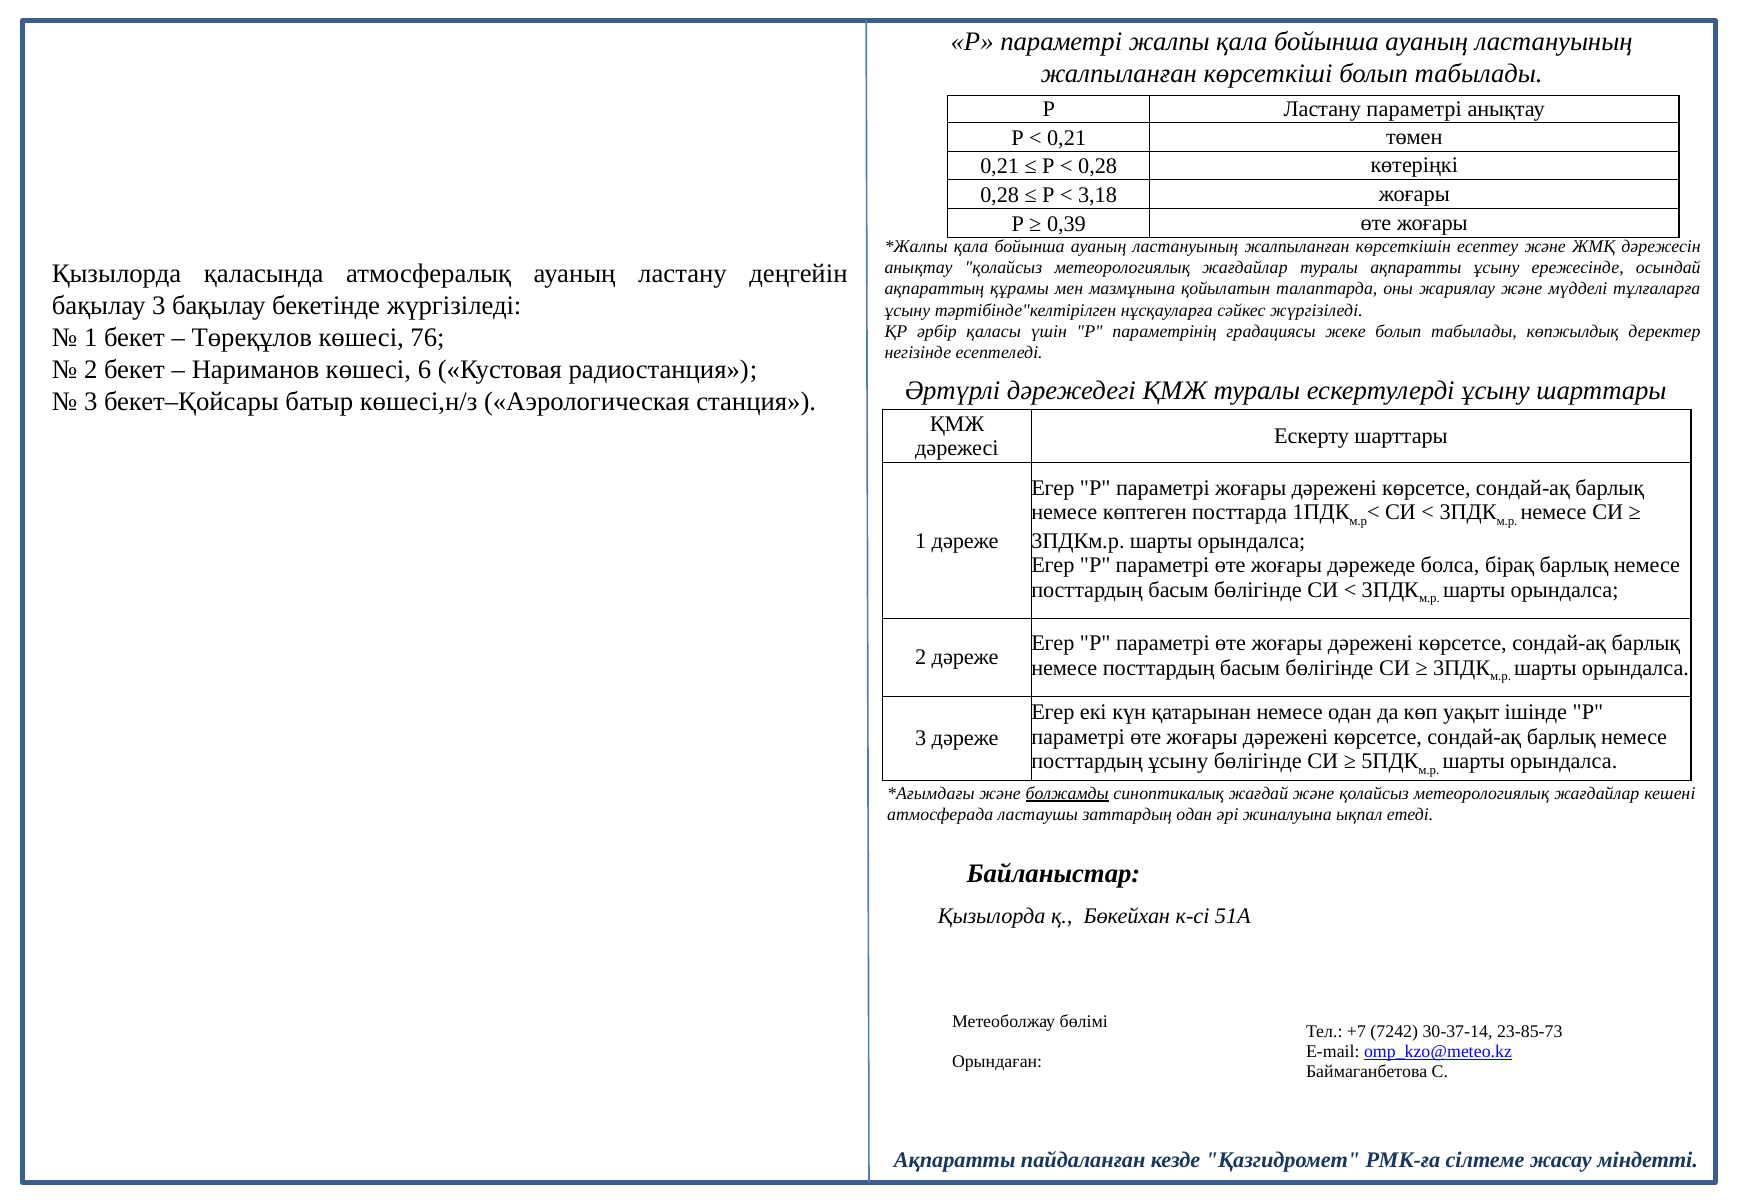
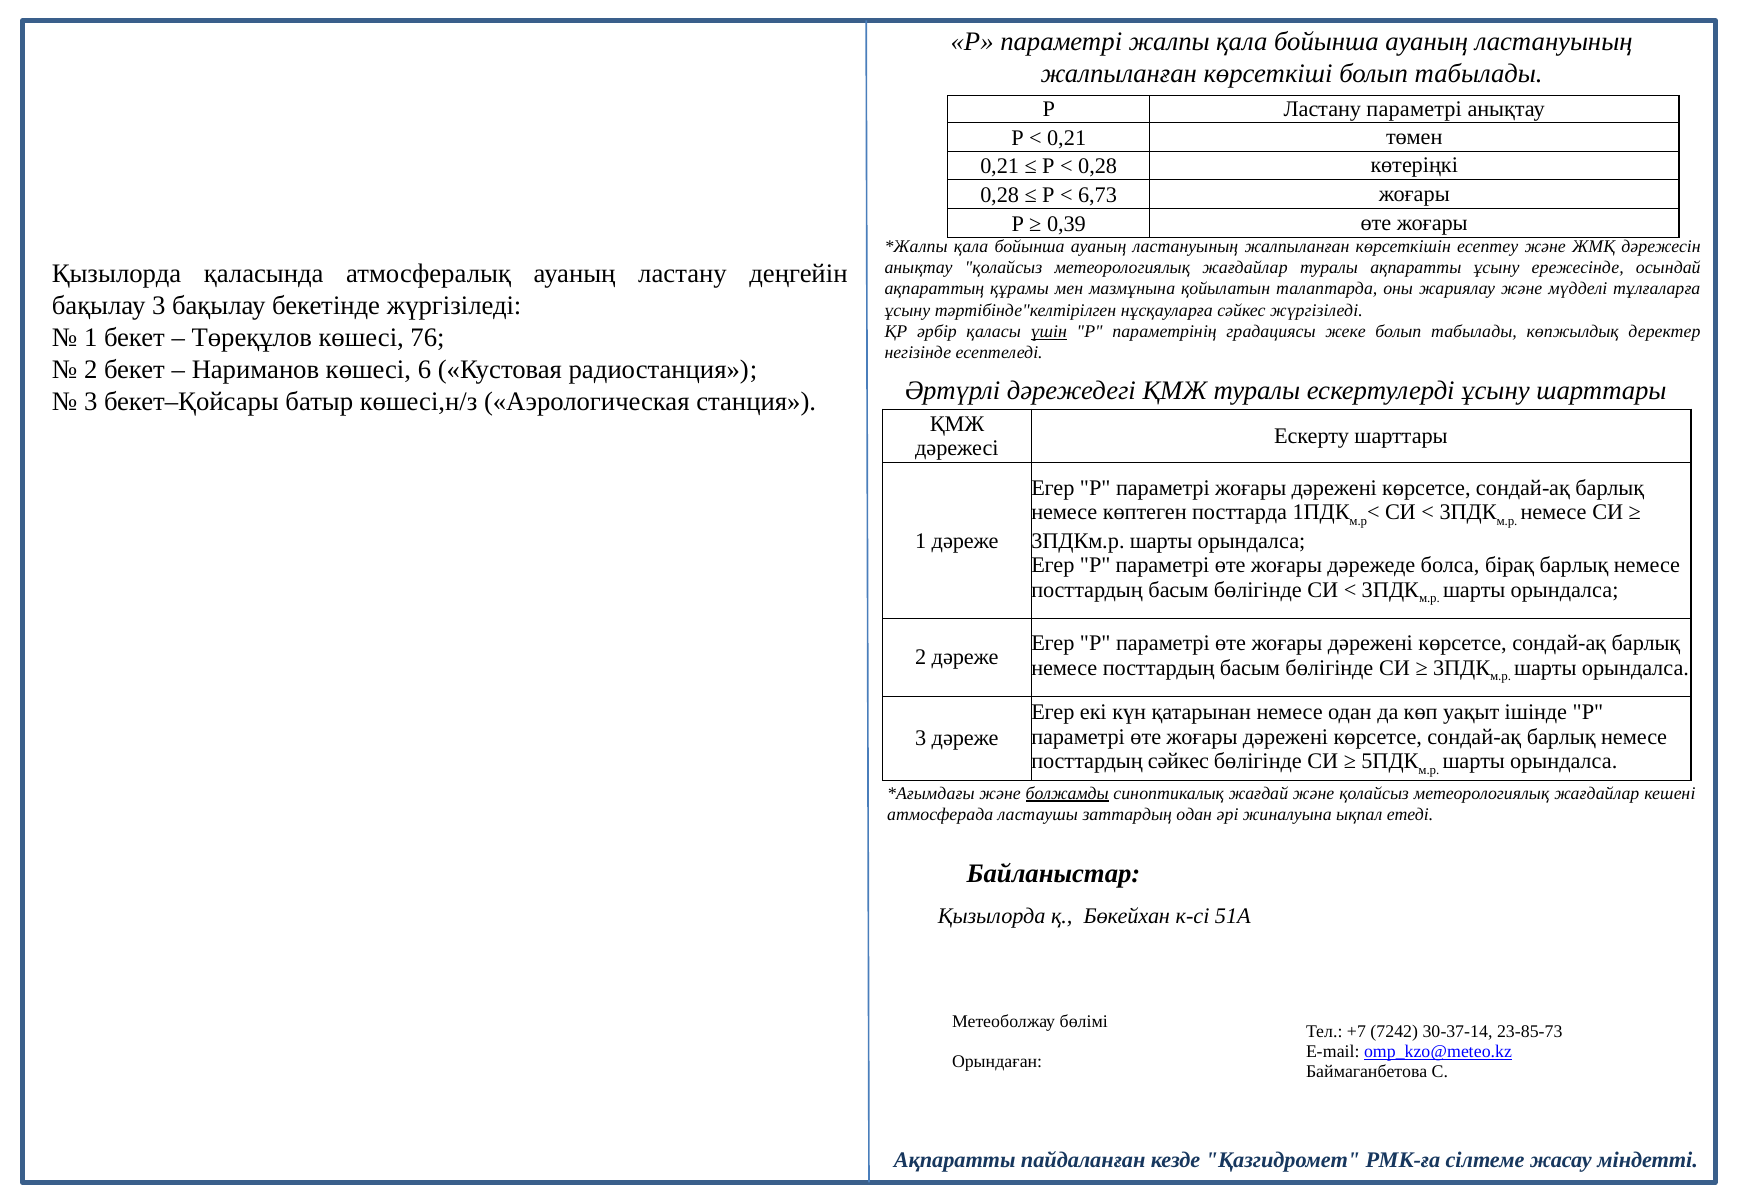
3,18: 3,18 -> 6,73
үшін underline: none -> present
посттардың ұсыну: ұсыну -> сәйкес
